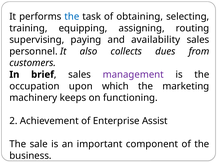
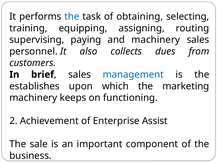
and availability: availability -> machinery
management colour: purple -> blue
occupation: occupation -> establishes
